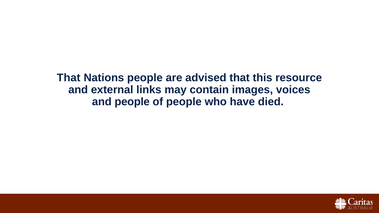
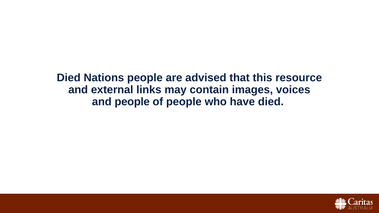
That at (69, 78): That -> Died
